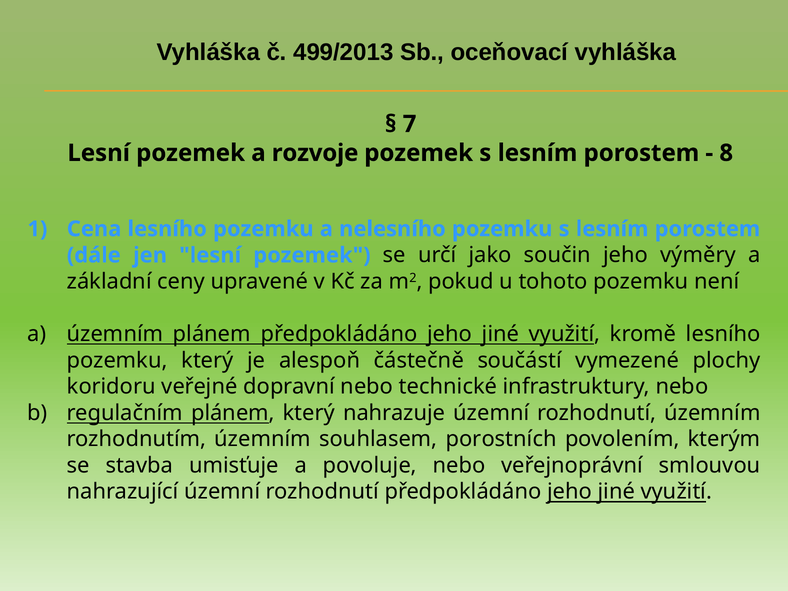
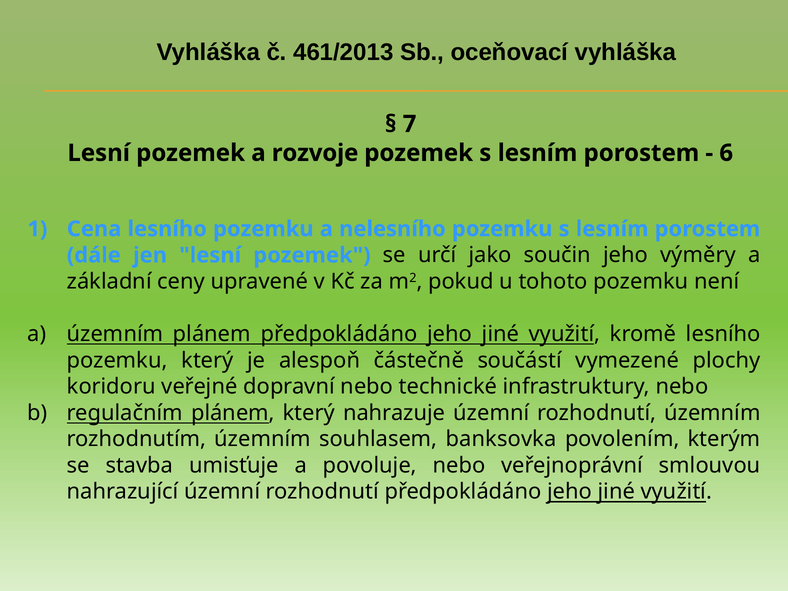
499/2013: 499/2013 -> 461/2013
8: 8 -> 6
porostních: porostních -> banksovka
